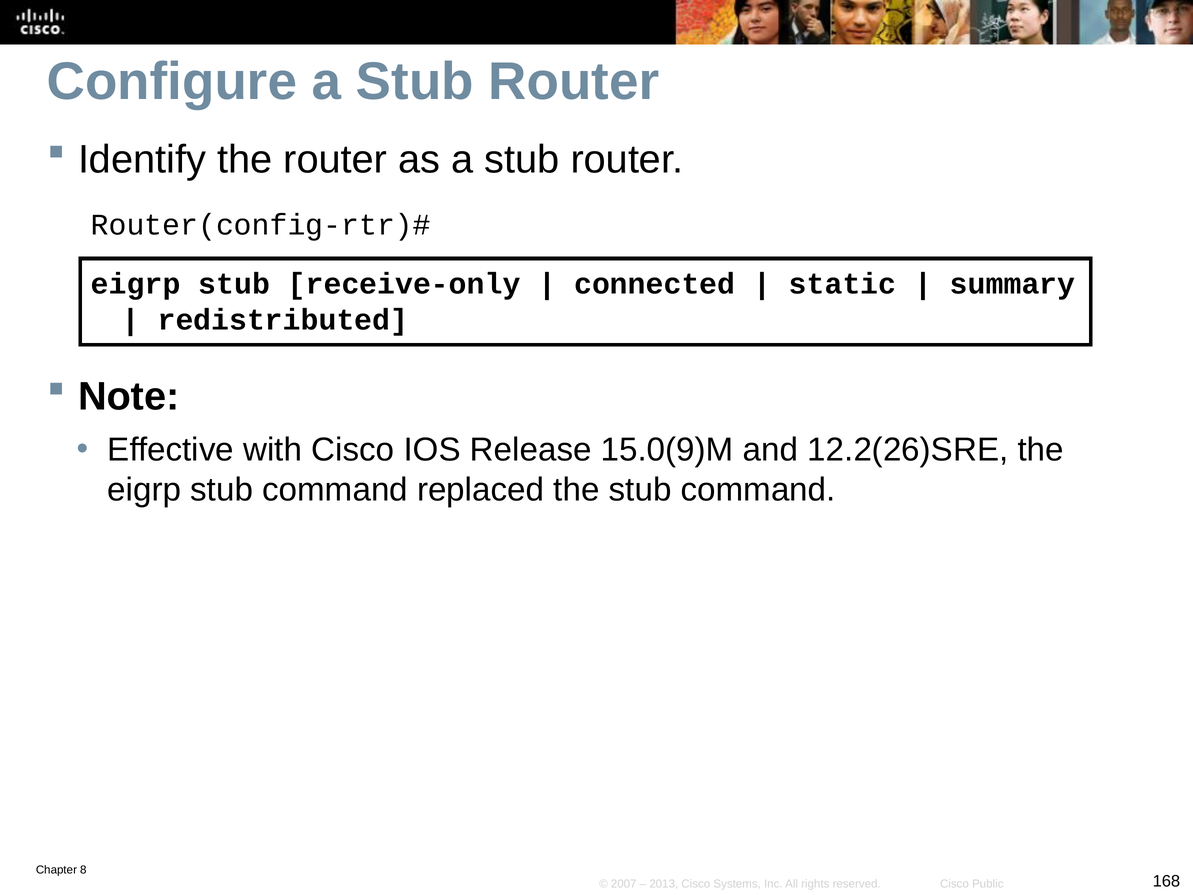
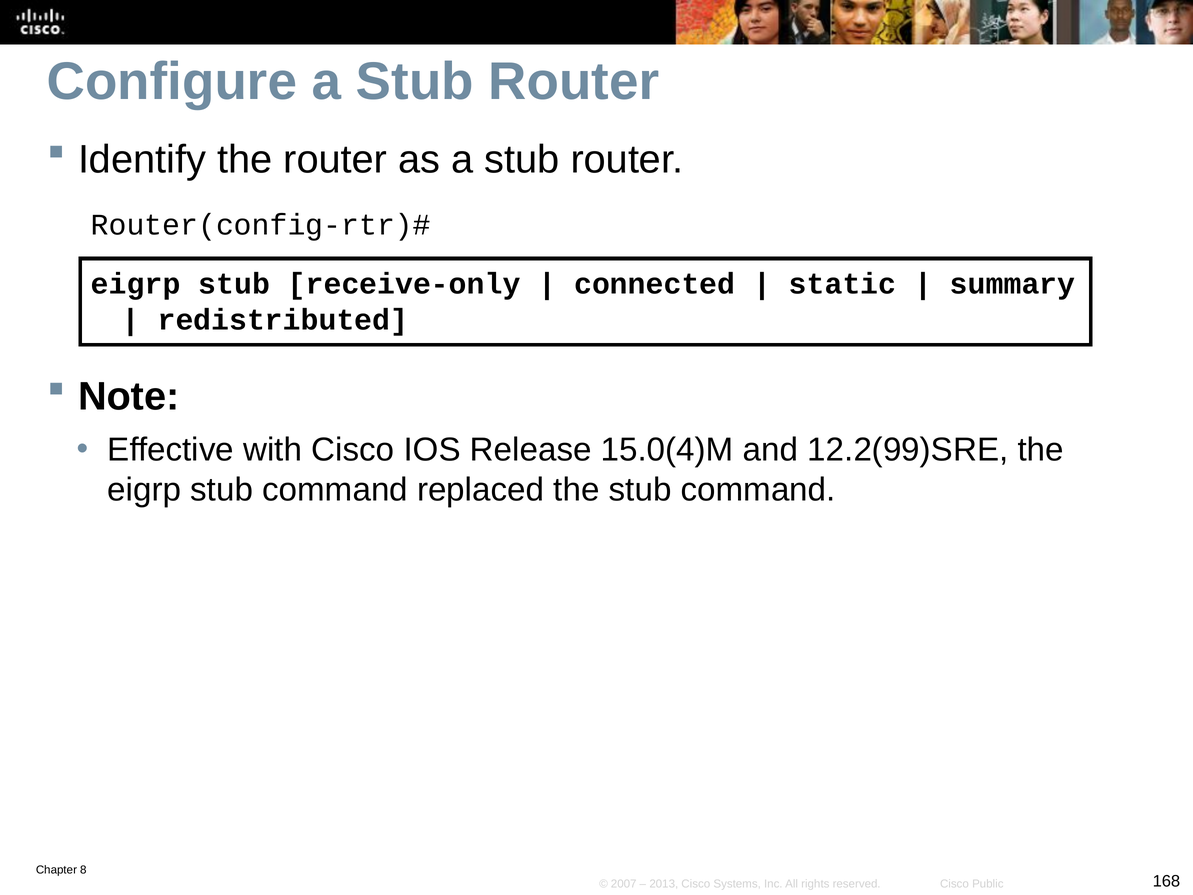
15.0(9)M: 15.0(9)M -> 15.0(4)M
12.2(26)SRE: 12.2(26)SRE -> 12.2(99)SRE
